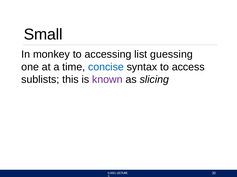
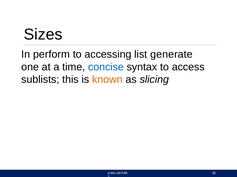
Small: Small -> Sizes
monkey: monkey -> perform
guessing: guessing -> generate
known colour: purple -> orange
